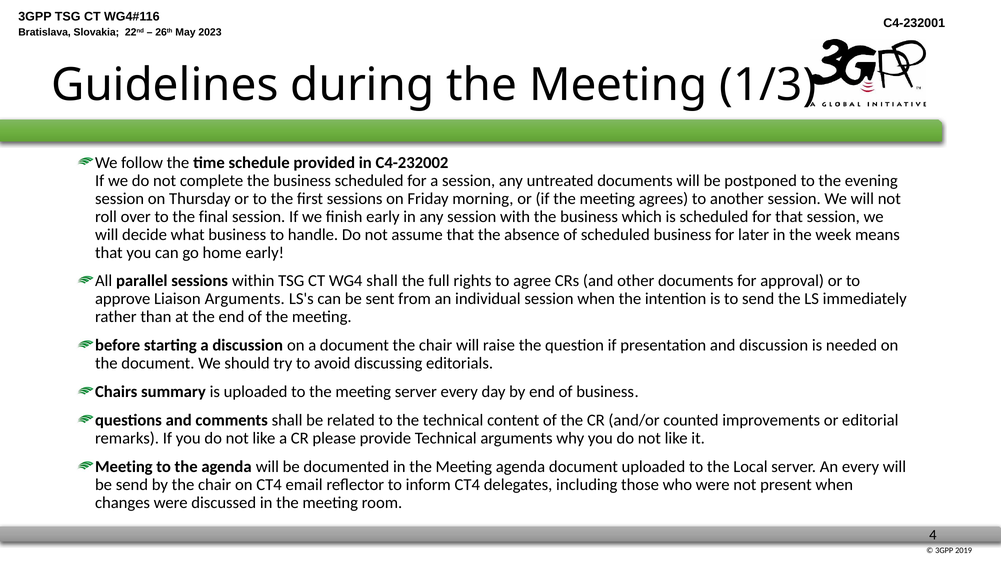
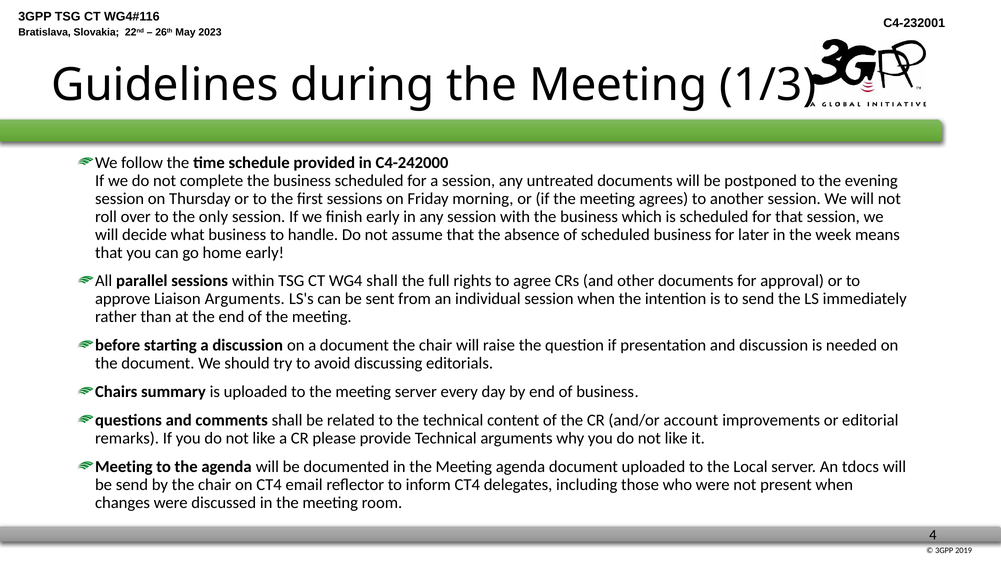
C4-232002: C4-232002 -> C4-242000
final: final -> only
counted: counted -> account
An every: every -> tdocs
